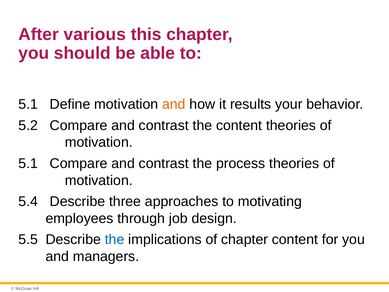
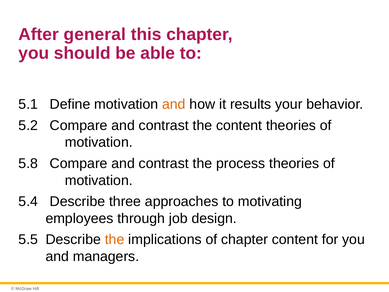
various: various -> general
5.1 at (28, 163): 5.1 -> 5.8
the at (115, 239) colour: blue -> orange
